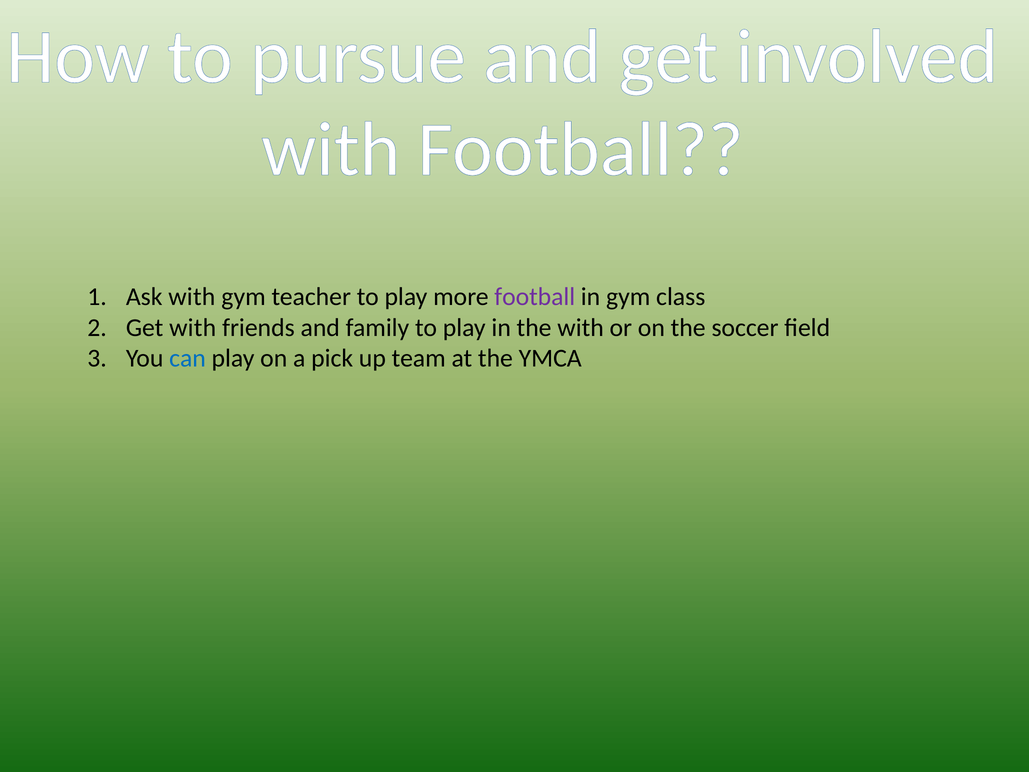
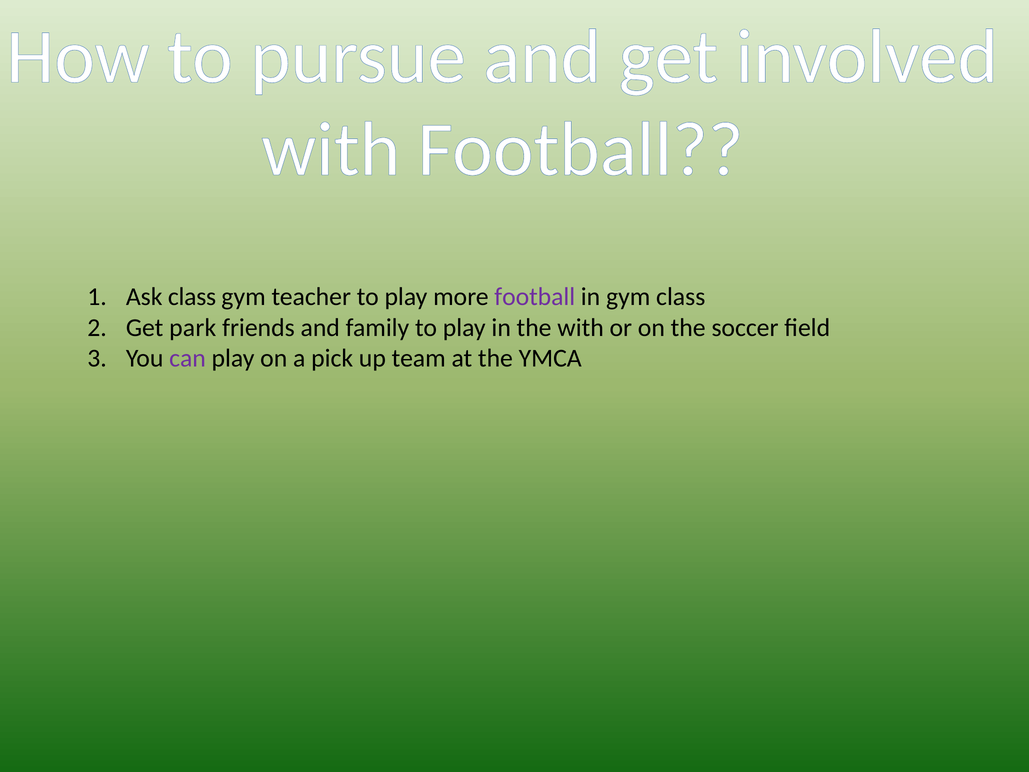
Ask with: with -> class
Get with: with -> park
can colour: blue -> purple
